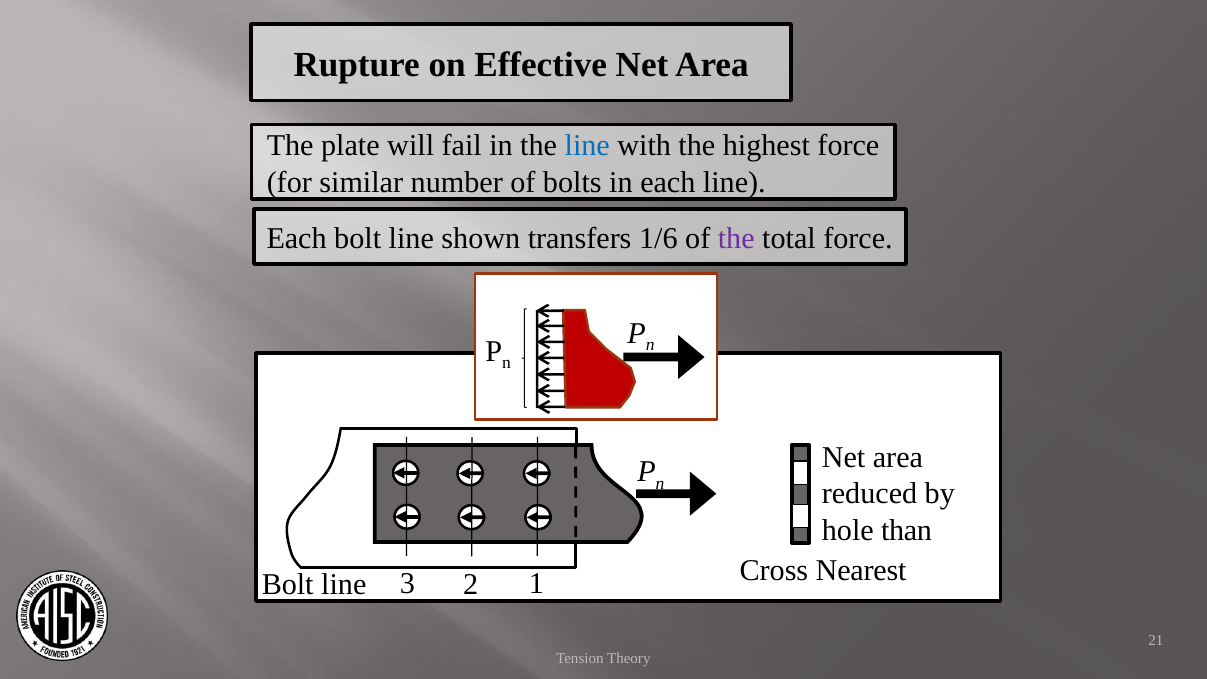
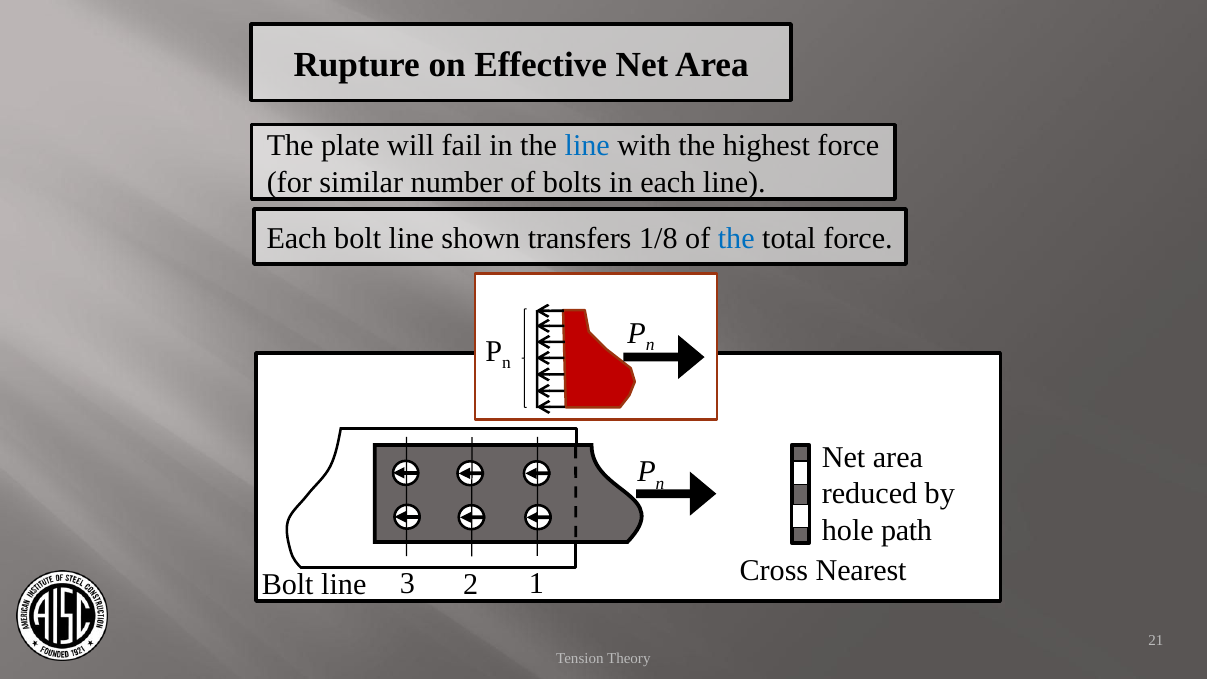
1/6: 1/6 -> 1/8
the at (736, 238) colour: purple -> blue
than: than -> path
